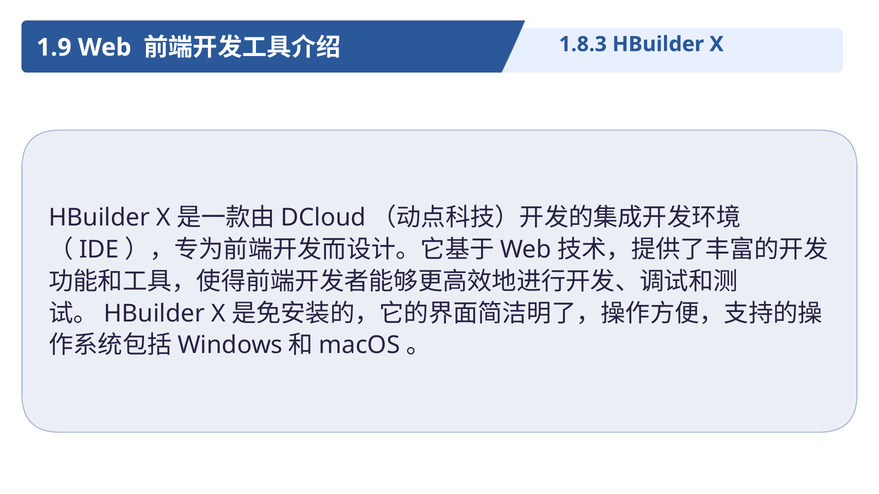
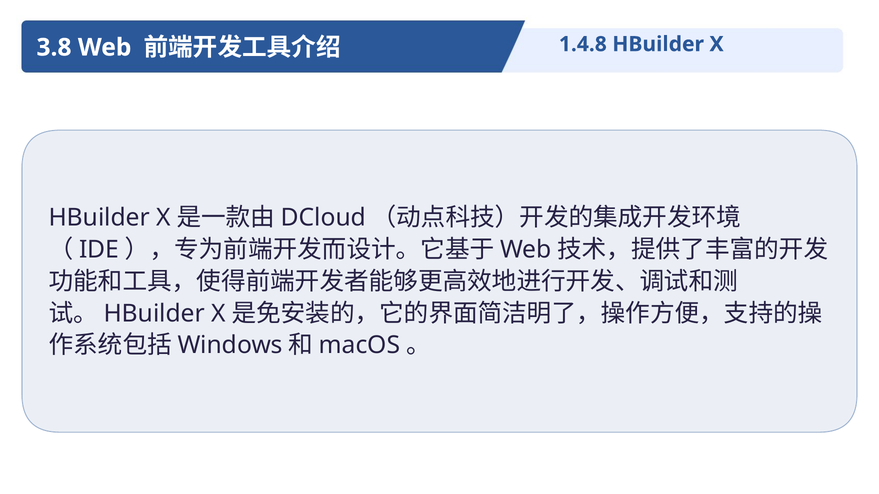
1.9: 1.9 -> 3.8
1.8.3: 1.8.3 -> 1.4.8
